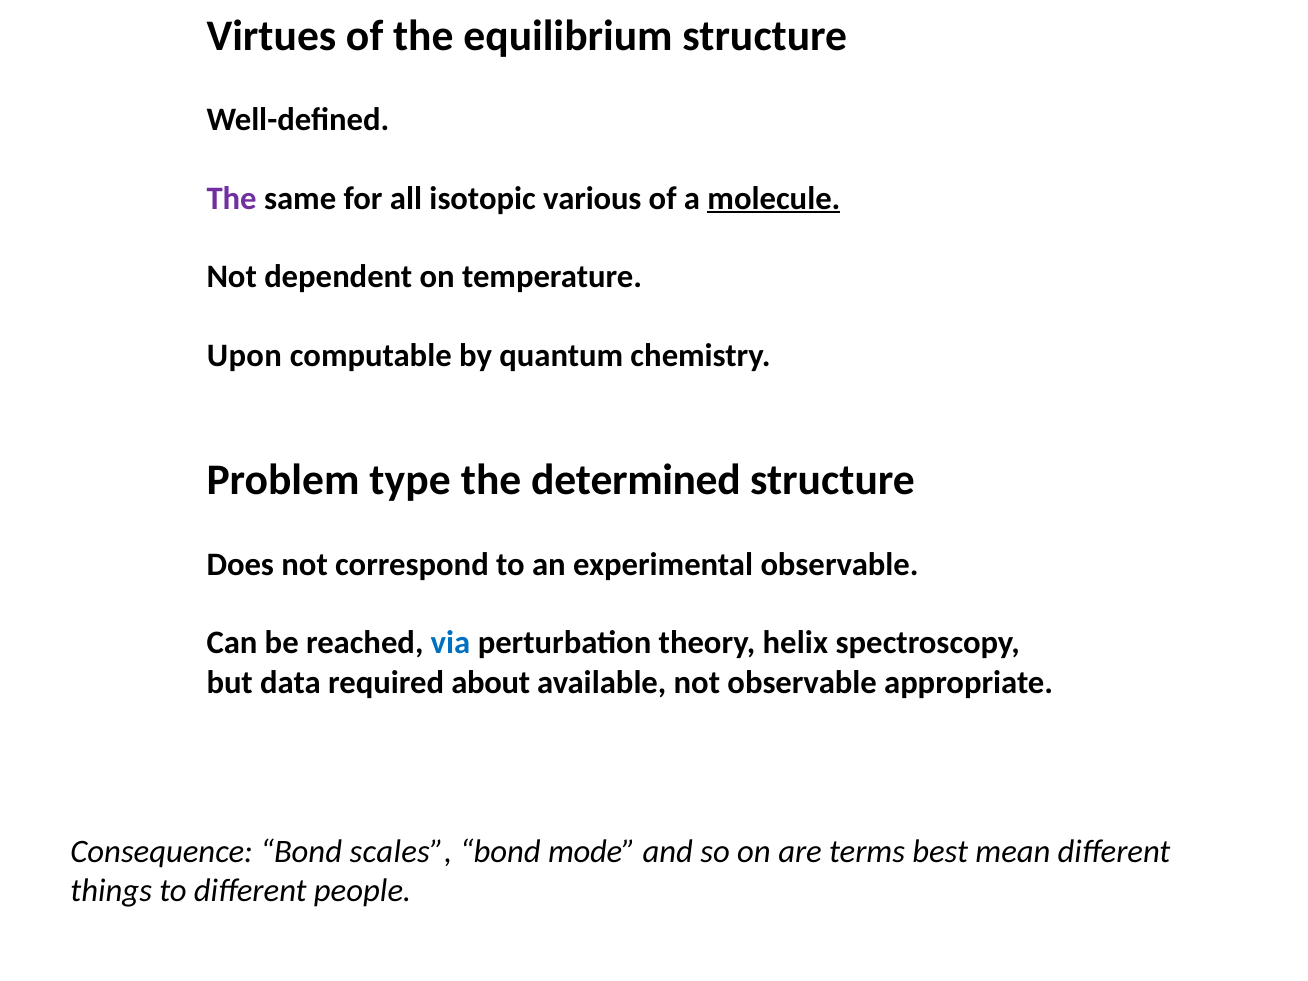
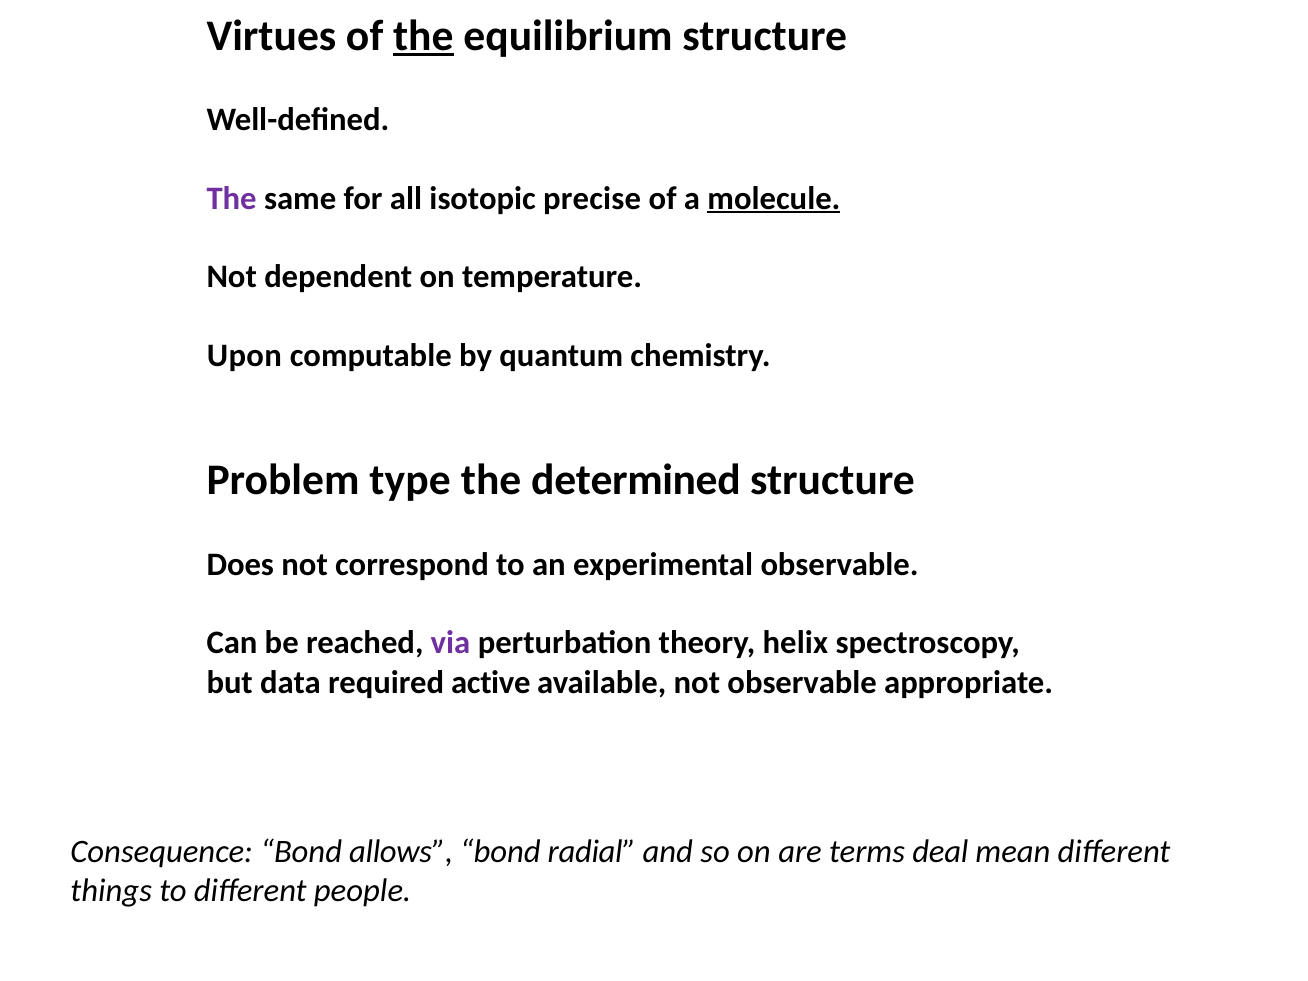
the at (423, 36) underline: none -> present
various: various -> precise
via colour: blue -> purple
about: about -> active
scales: scales -> allows
mode: mode -> radial
best: best -> deal
